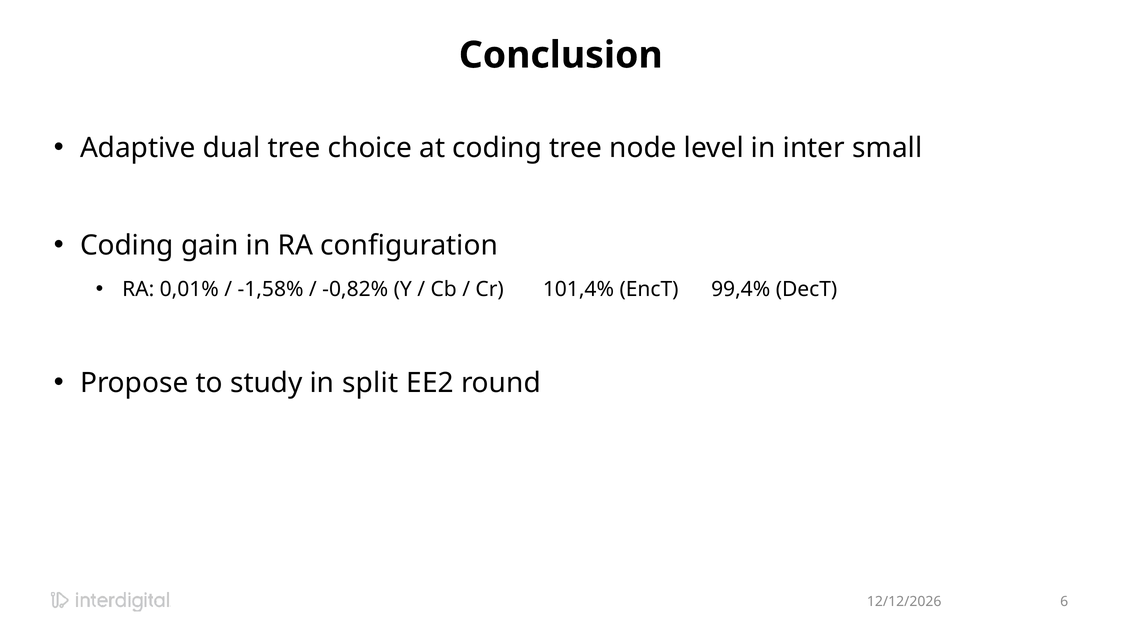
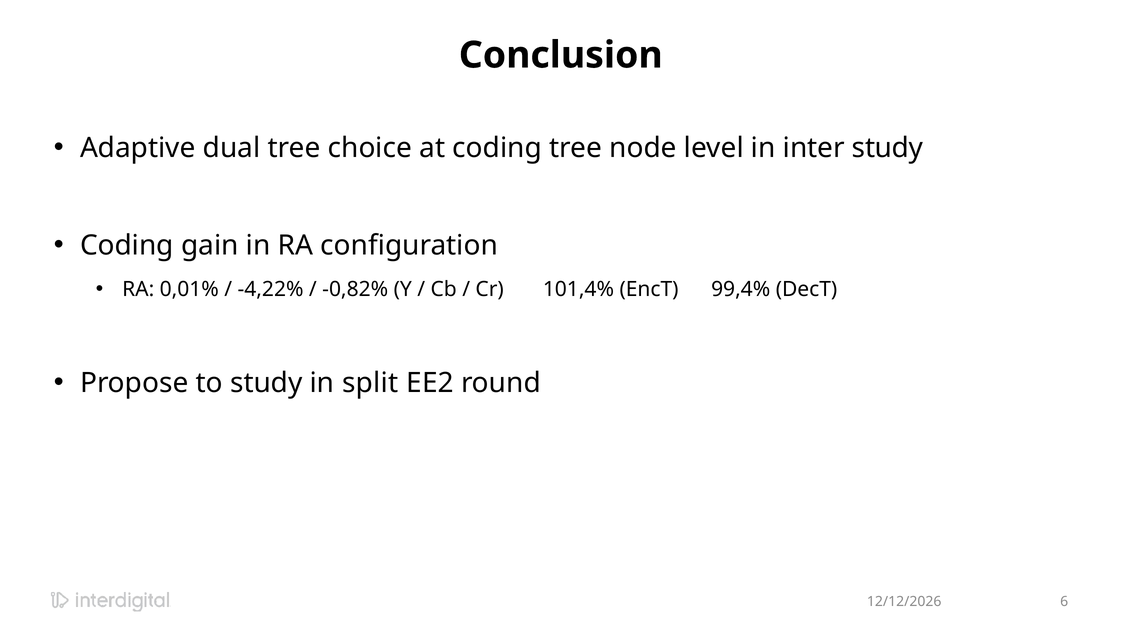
inter small: small -> study
-1,58%: -1,58% -> -4,22%
